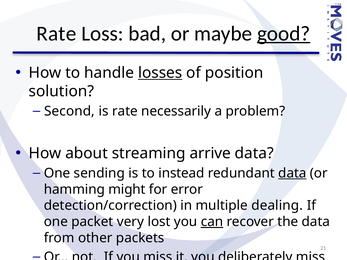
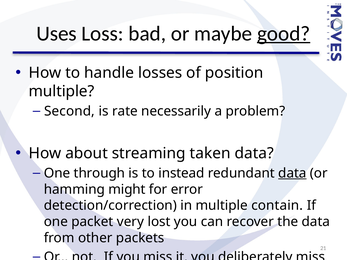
Rate at (56, 34): Rate -> Uses
losses underline: present -> none
solution at (61, 91): solution -> multiple
arrive: arrive -> taken
sending: sending -> through
dealing: dealing -> contain
can underline: present -> none
